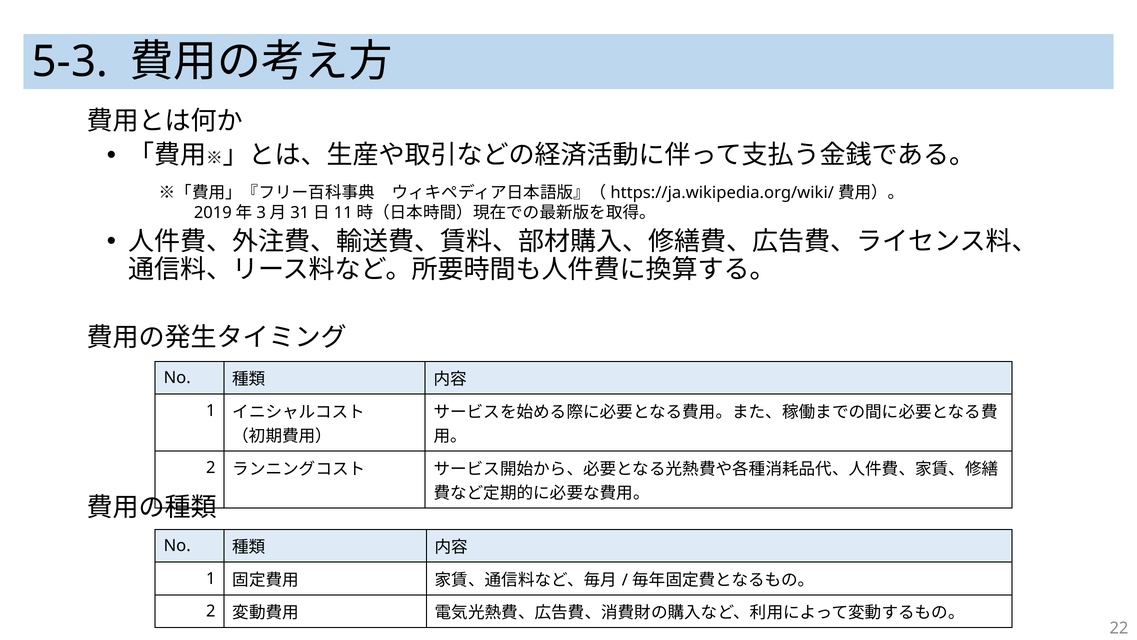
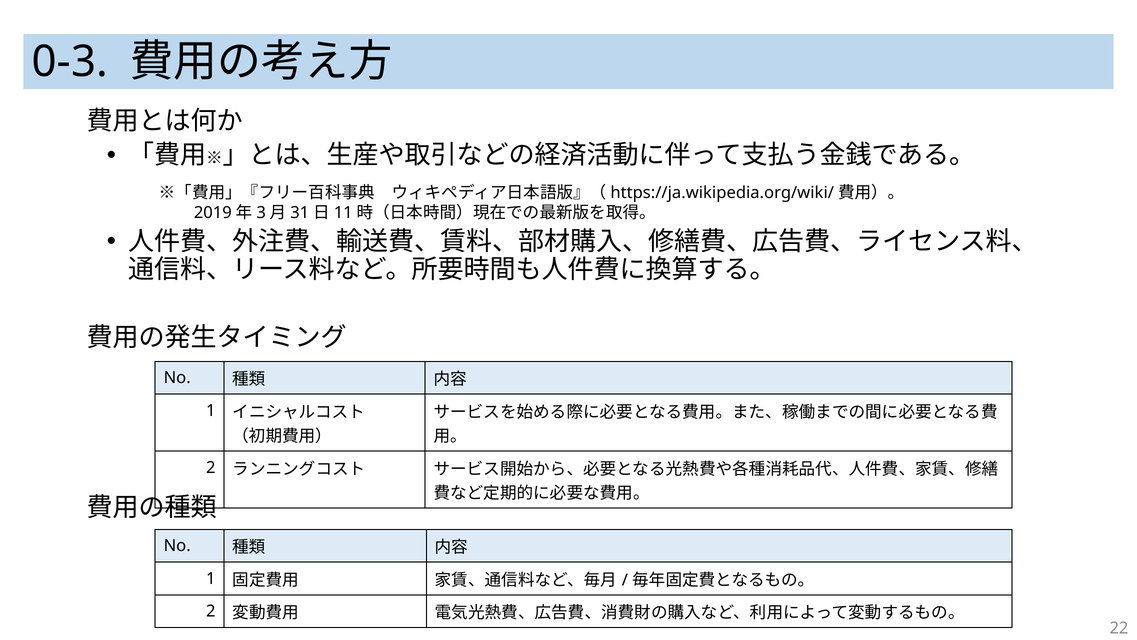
5-3: 5-3 -> 0-3
